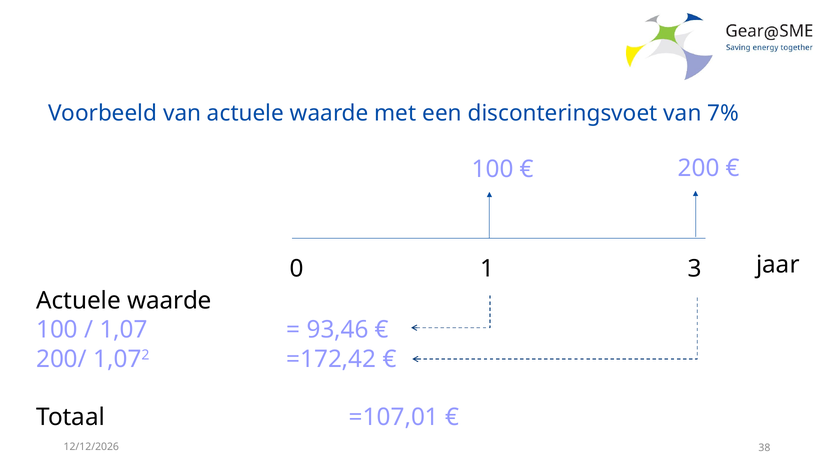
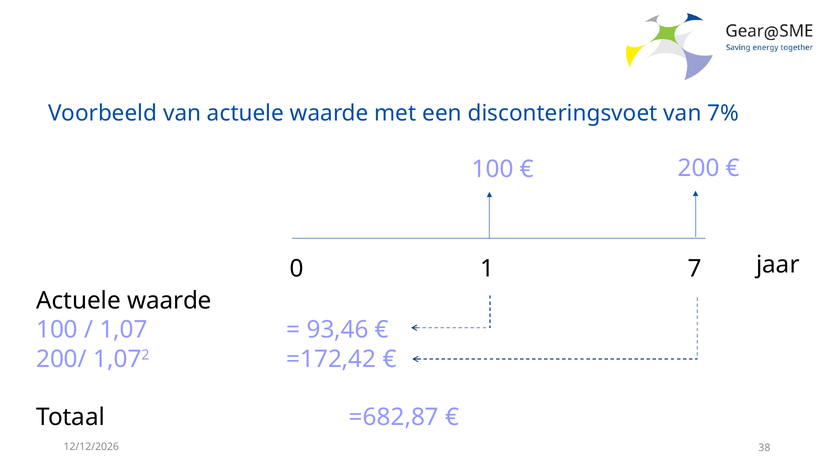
3: 3 -> 7
=107,01: =107,01 -> =682,87
